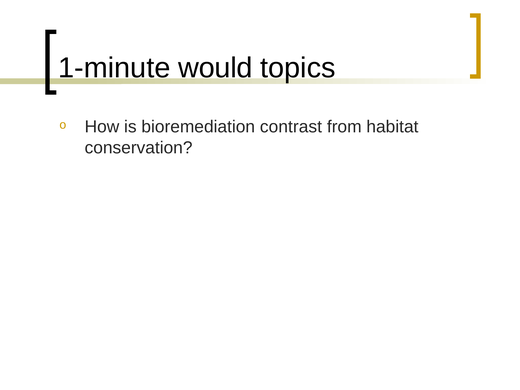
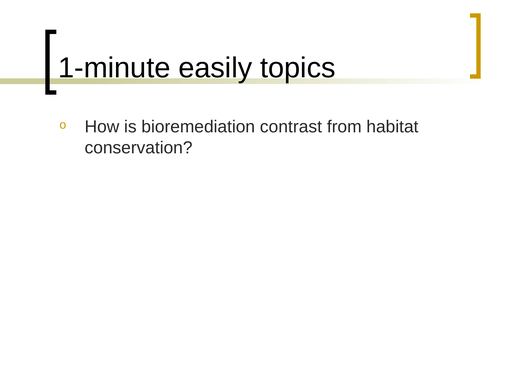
would: would -> easily
